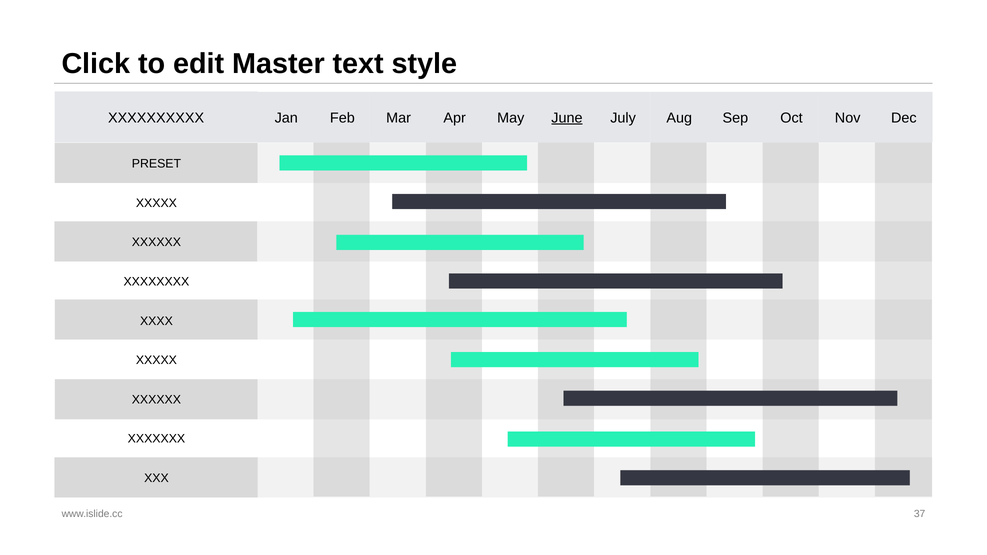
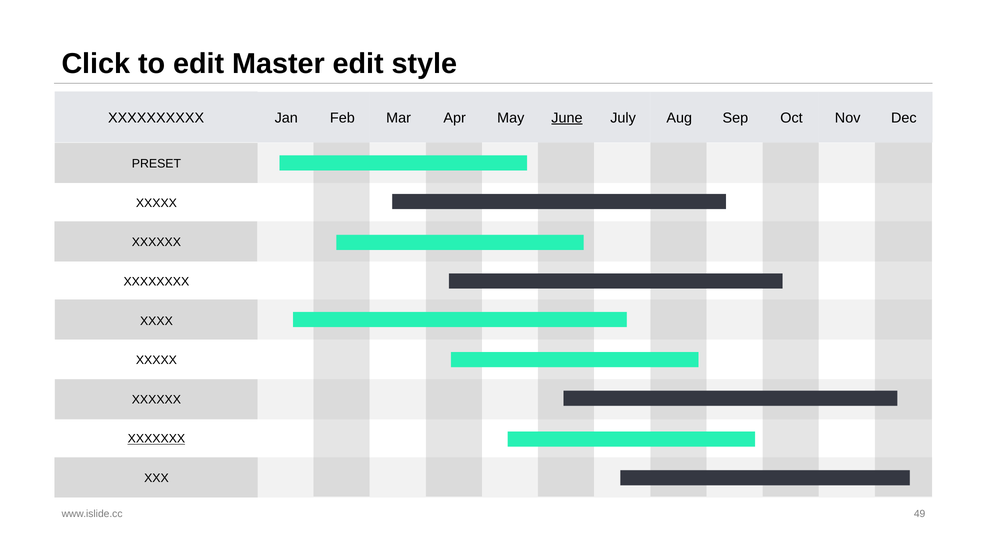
Master text: text -> edit
XXXXXXX underline: none -> present
37: 37 -> 49
